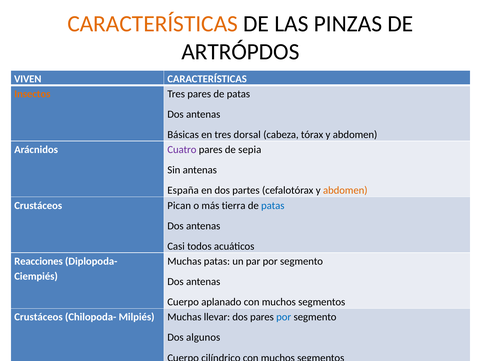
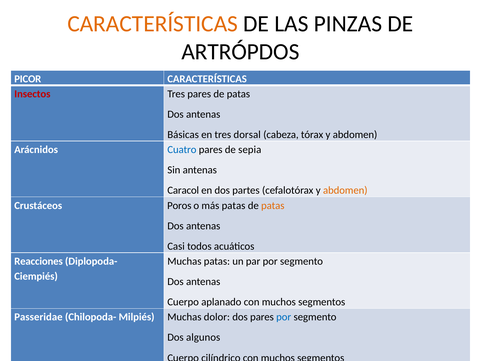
VIVEN: VIVEN -> PICOR
Insectos colour: orange -> red
Cuatro colour: purple -> blue
España: España -> Caracol
Pican: Pican -> Poros
más tierra: tierra -> patas
patas at (273, 205) colour: blue -> orange
Crustáceos at (38, 317): Crustáceos -> Passeridae
llevar: llevar -> dolor
